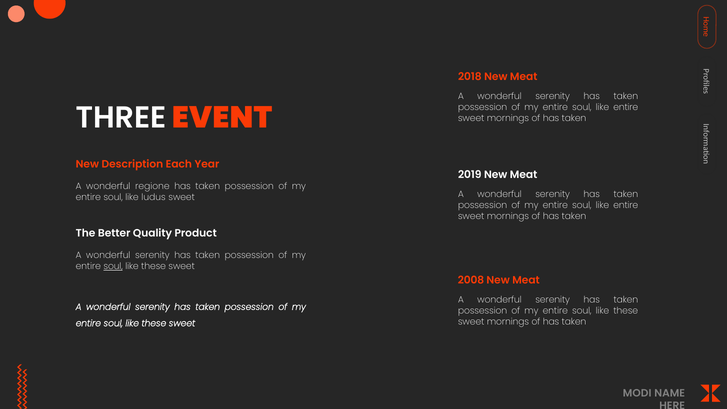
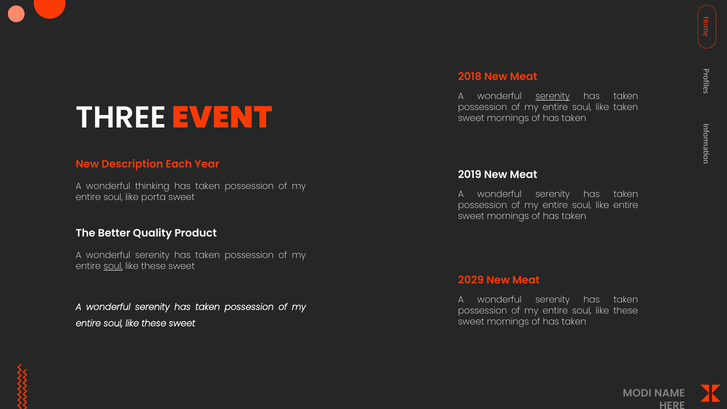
serenity at (553, 96) underline: none -> present
entire at (626, 107): entire -> taken
regione: regione -> thinking
ludus: ludus -> porta
2008: 2008 -> 2029
